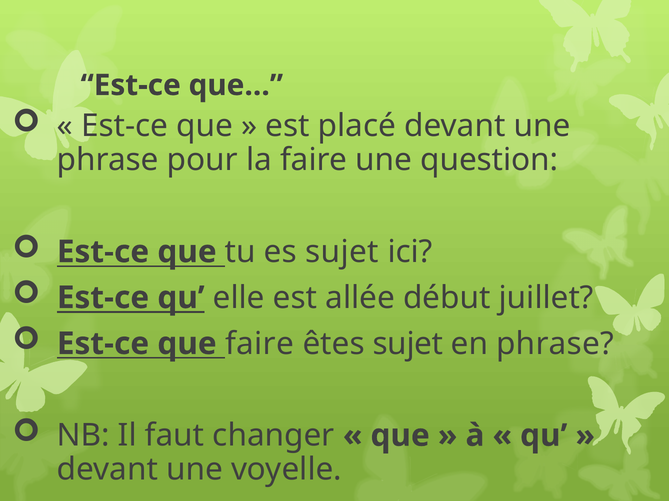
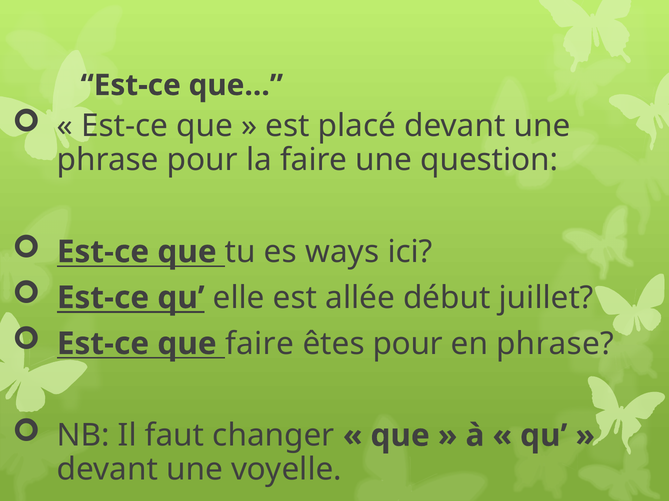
es sujet: sujet -> ways
êtes sujet: sujet -> pour
